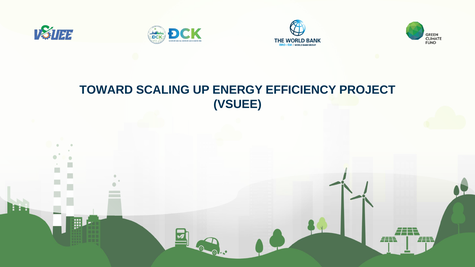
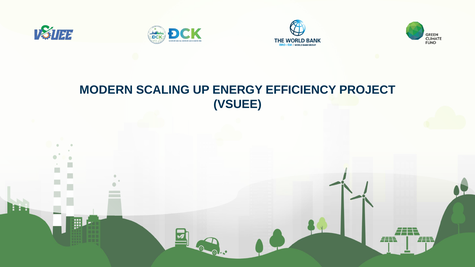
TOWARD: TOWARD -> MODERN
